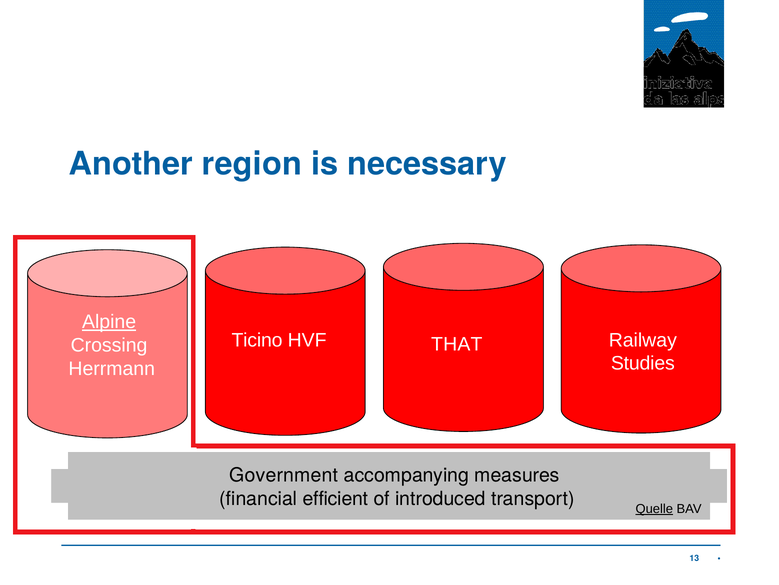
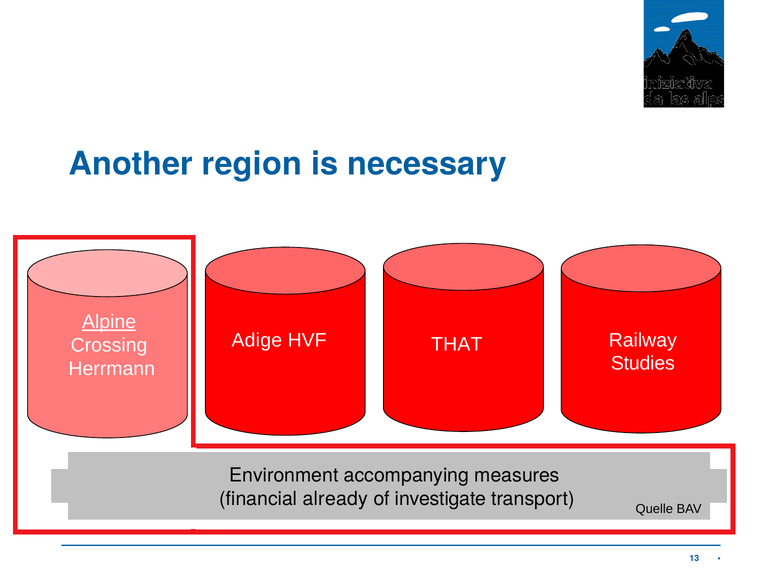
Ticino: Ticino -> Adige
Government: Government -> Environment
efficient: efficient -> already
introduced: introduced -> investigate
Quelle underline: present -> none
